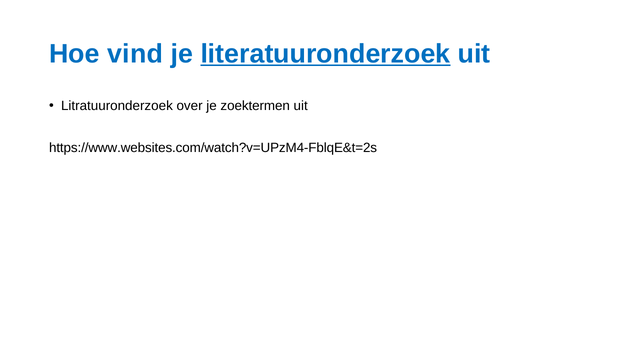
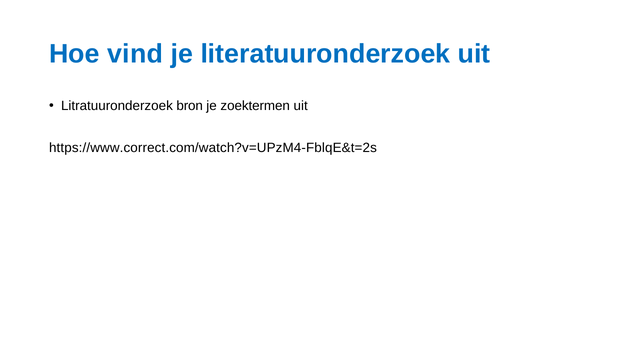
literatuuronderzoek underline: present -> none
over: over -> bron
https://www.websites.com/watch?v=UPzM4-FblqE&t=2s: https://www.websites.com/watch?v=UPzM4-FblqE&t=2s -> https://www.correct.com/watch?v=UPzM4-FblqE&t=2s
